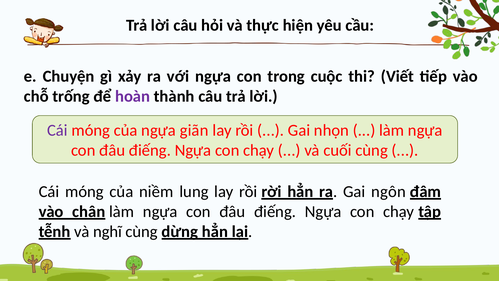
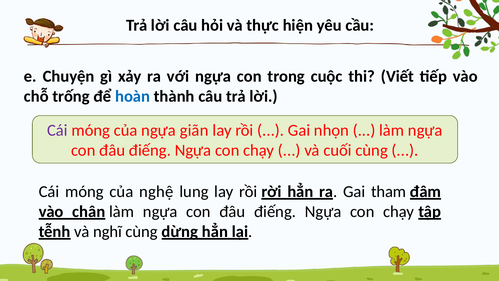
hoàn colour: purple -> blue
niềm: niềm -> nghệ
ngôn: ngôn -> tham
